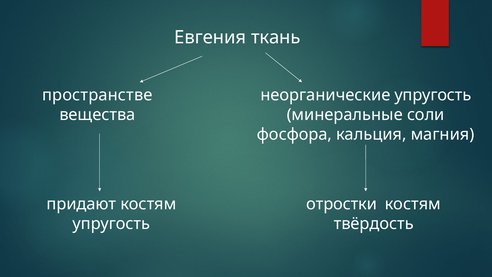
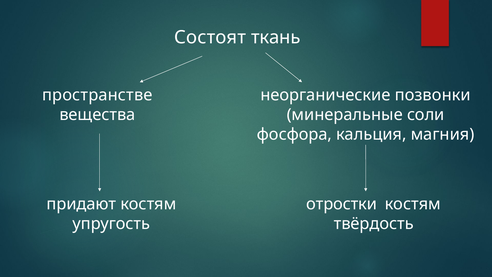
Евгения: Евгения -> Состоят
неорганические упругость: упругость -> позвонки
